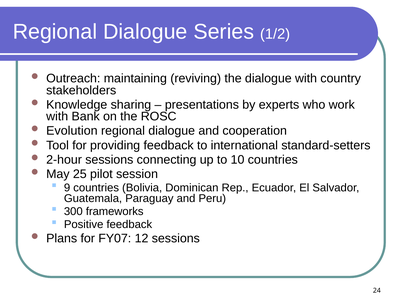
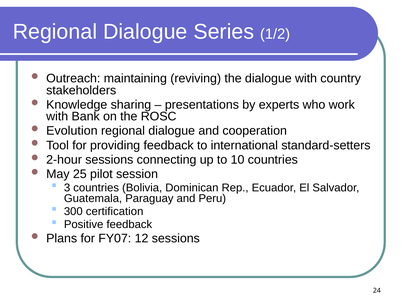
9: 9 -> 3
frameworks: frameworks -> certification
